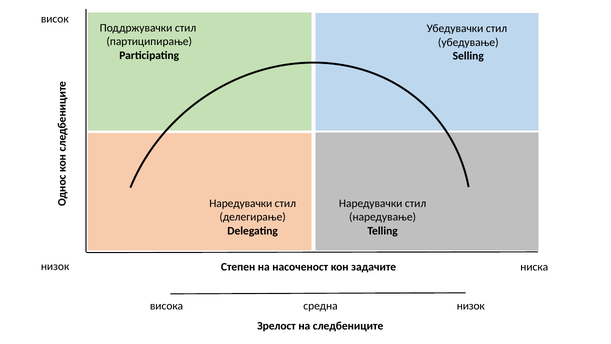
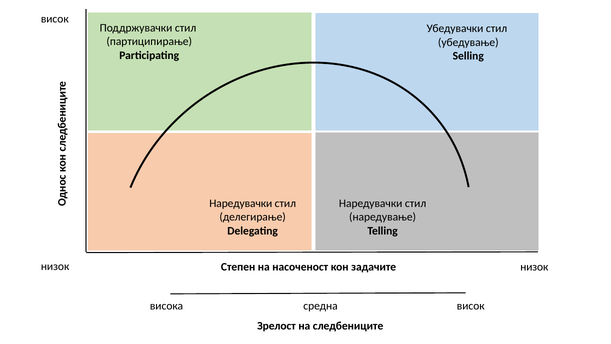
низок ниска: ниска -> низок
средна низок: низок -> висок
